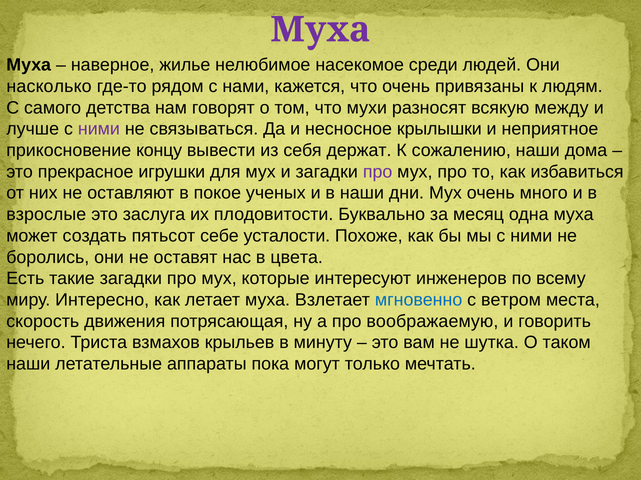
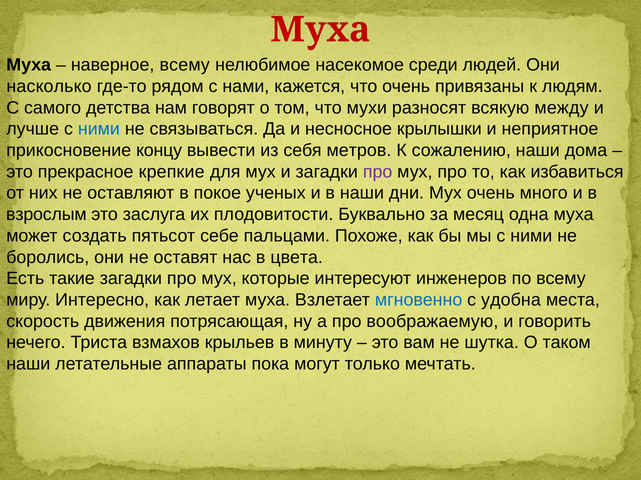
Муха at (320, 30) colour: purple -> red
наверное жилье: жилье -> всему
ними at (99, 129) colour: purple -> blue
держат: держат -> метров
игрушки: игрушки -> крепкие
взрослые: взрослые -> взрослым
усталости: усталости -> пальцами
ветром: ветром -> удобна
